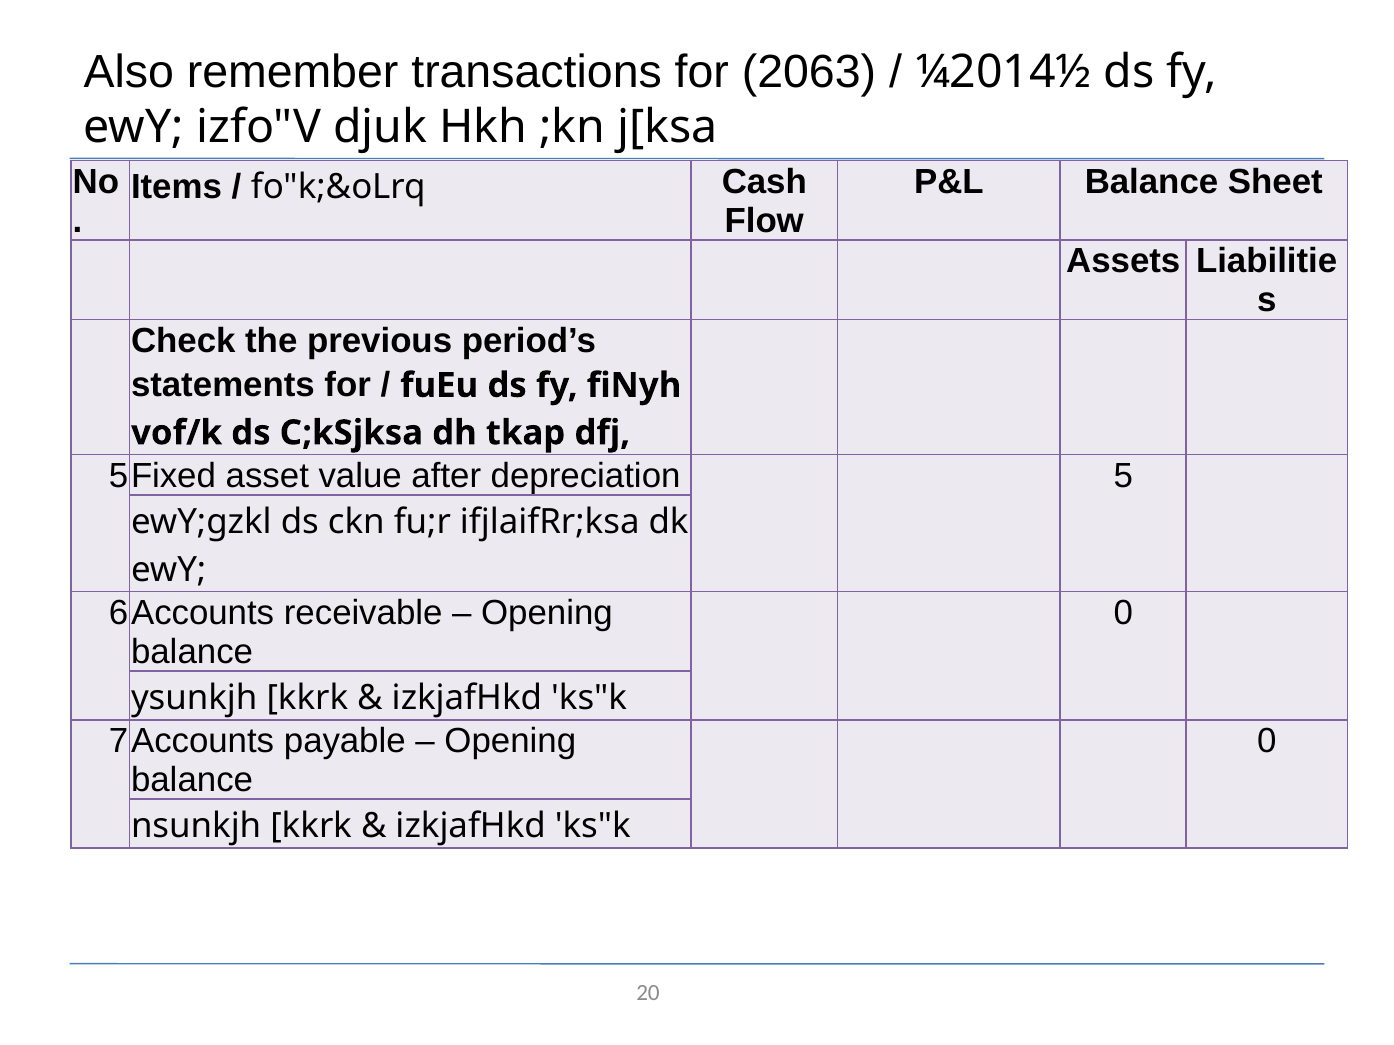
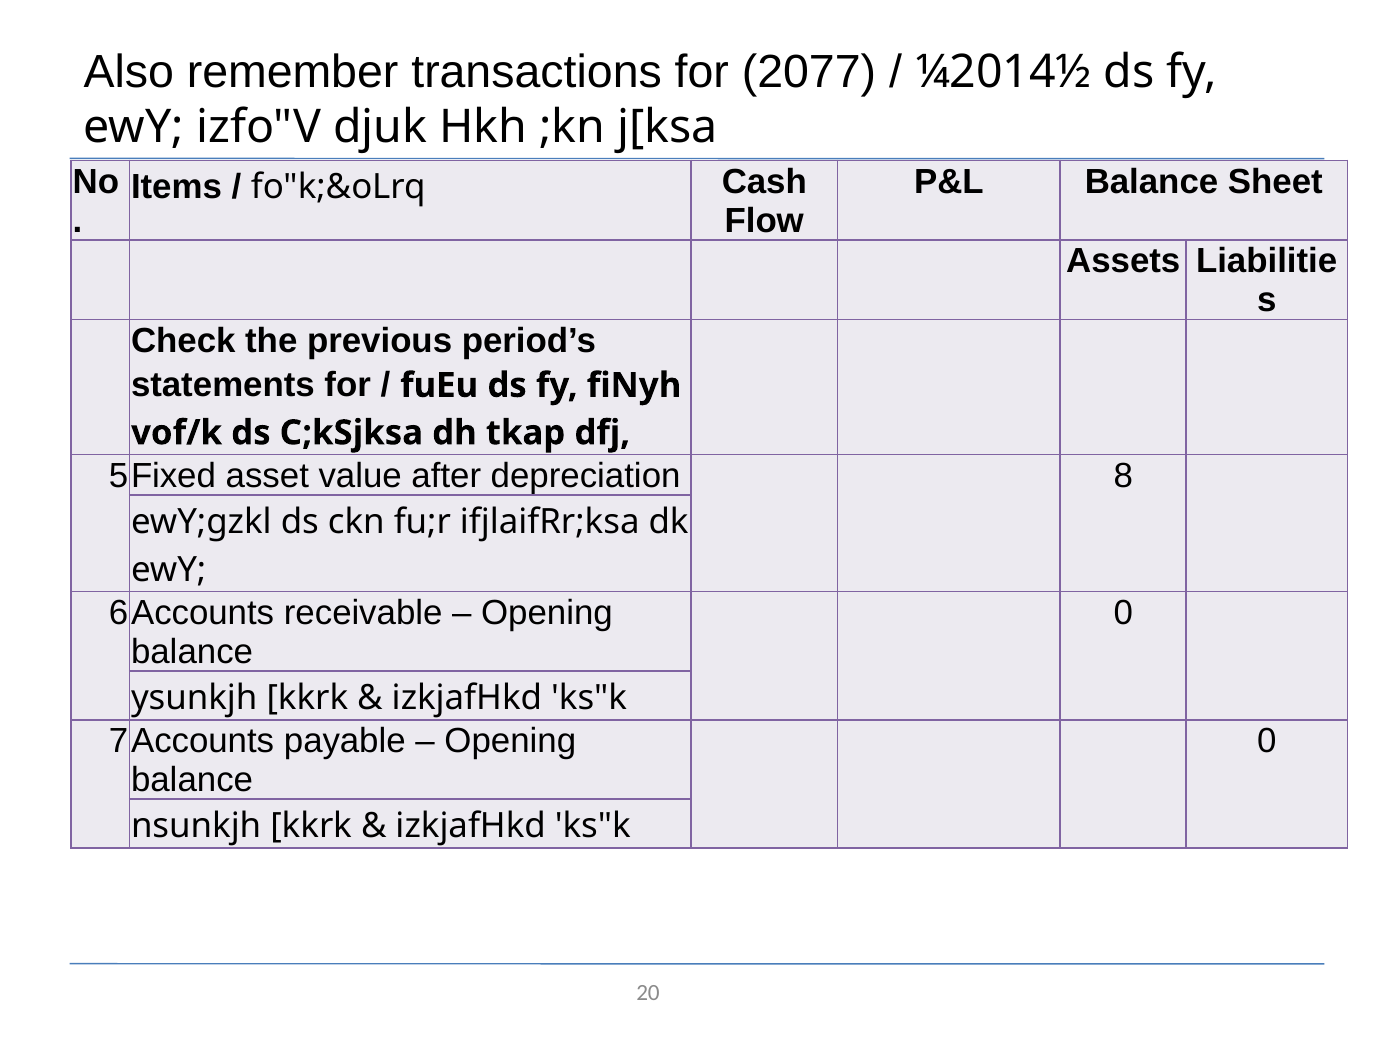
2063: 2063 -> 2077
5: 5 -> 8
